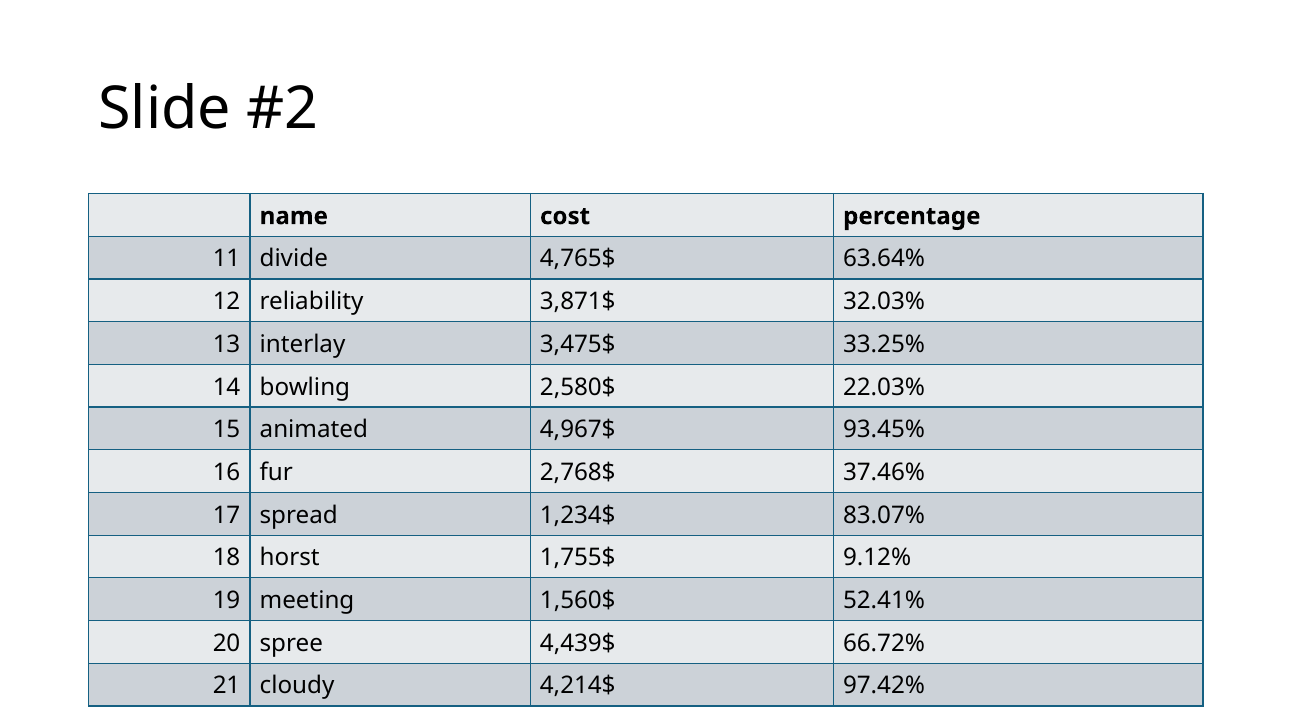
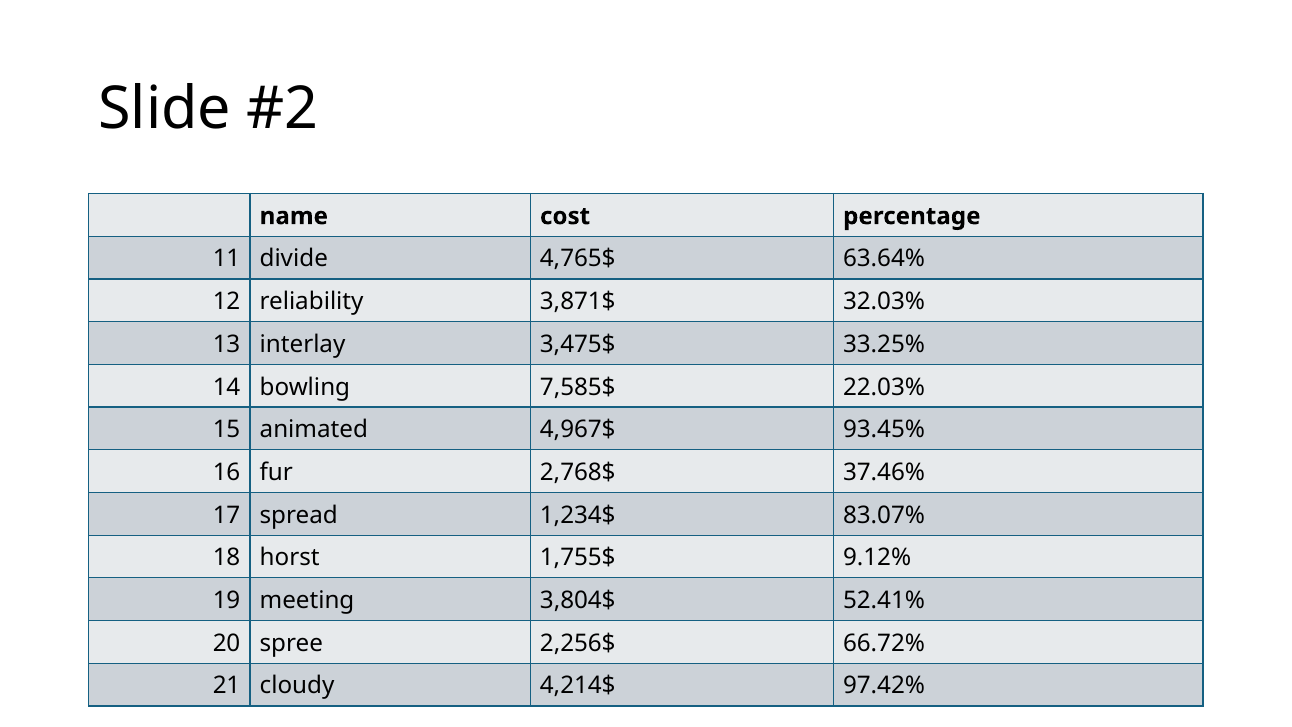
2,580$: 2,580$ -> 7,585$
1,560$: 1,560$ -> 3,804$
4,439$: 4,439$ -> 2,256$
